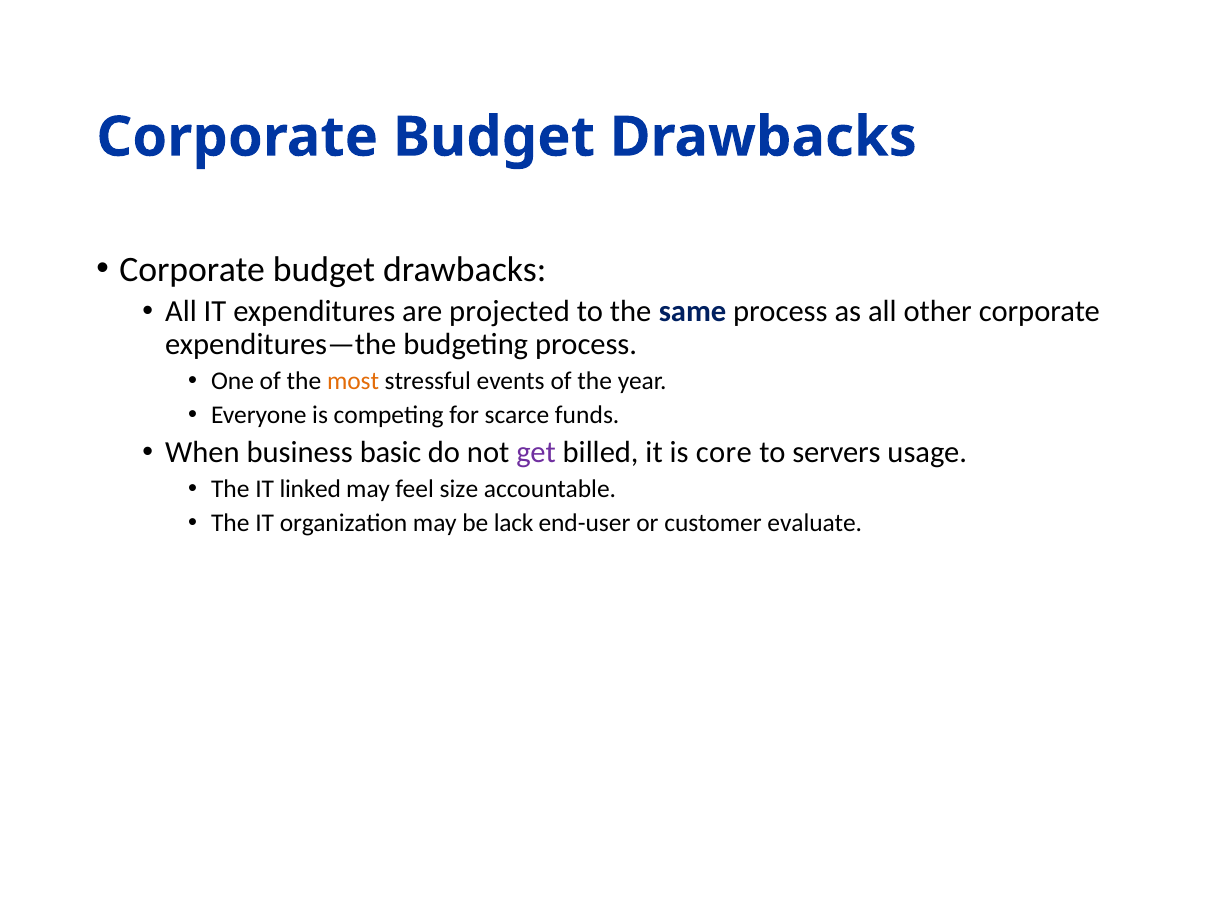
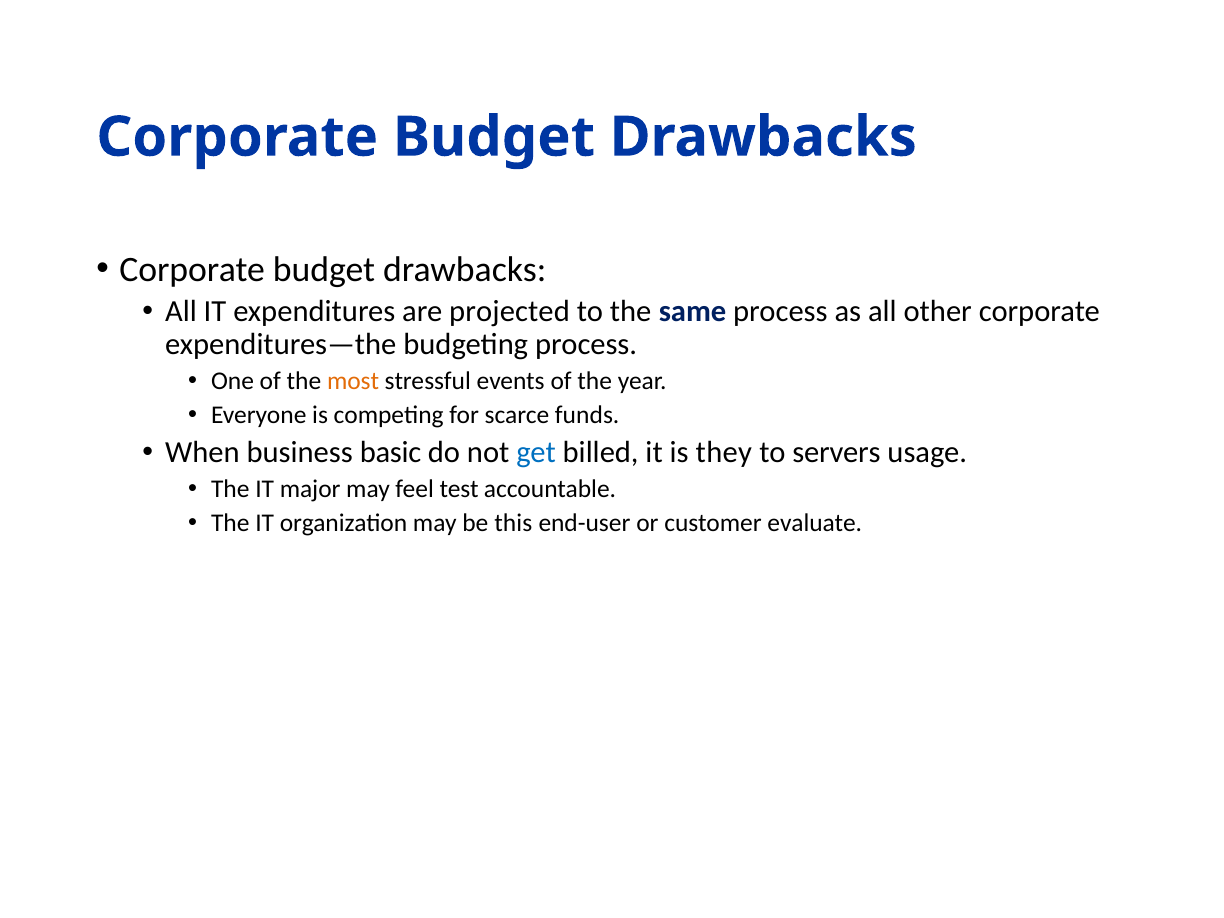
get colour: purple -> blue
core: core -> they
linked: linked -> major
size: size -> test
lack: lack -> this
